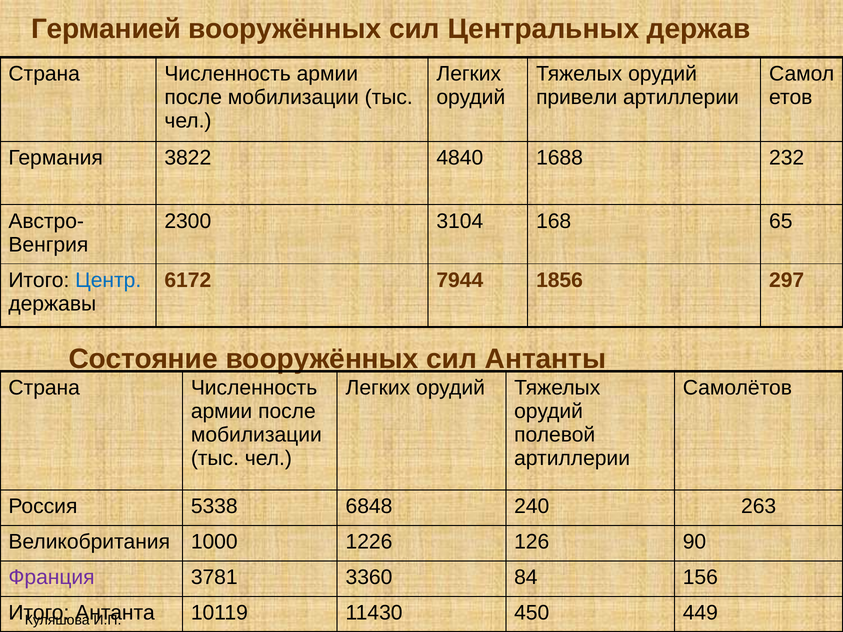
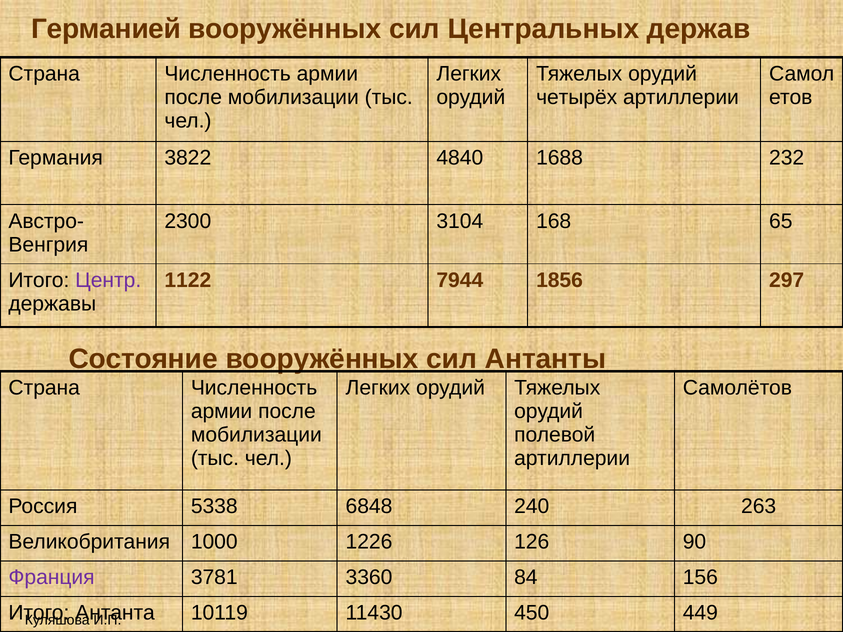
привели: привели -> четырёх
Центр colour: blue -> purple
6172: 6172 -> 1122
